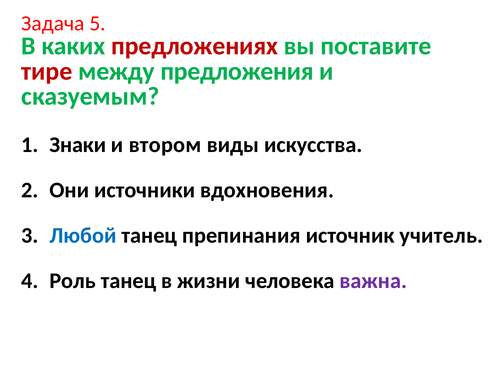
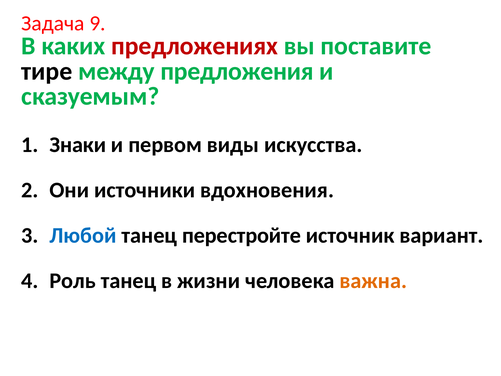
5: 5 -> 9
тире colour: red -> black
втором: втором -> первом
препинания: препинания -> перестройте
учитель: учитель -> вариант
важна colour: purple -> orange
